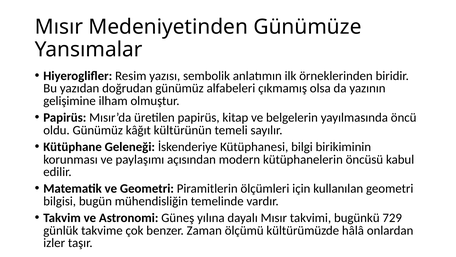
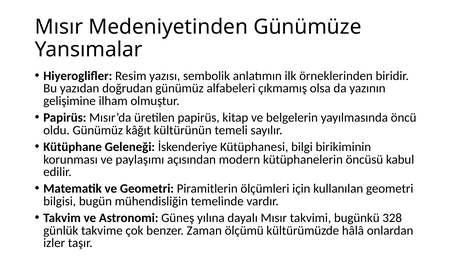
729: 729 -> 328
